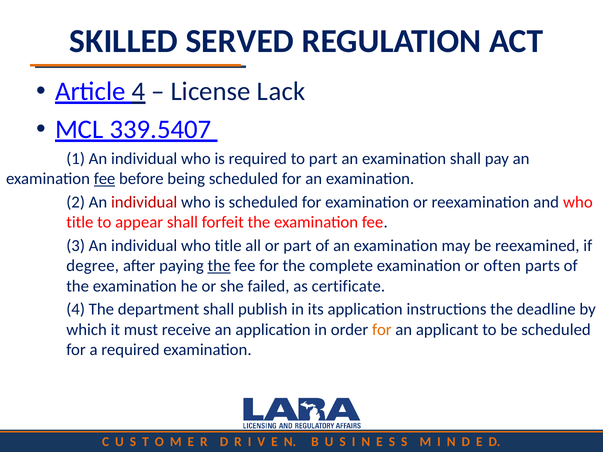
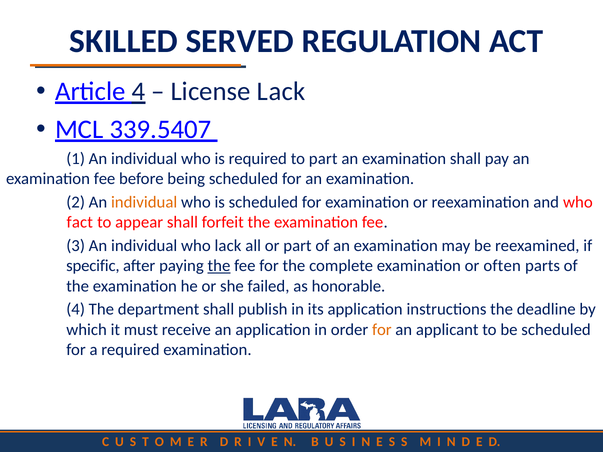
fee at (105, 179) underline: present -> none
individual at (144, 202) colour: red -> orange
title at (80, 222): title -> fact
individual who title: title -> lack
degree: degree -> specific
certificate: certificate -> honorable
